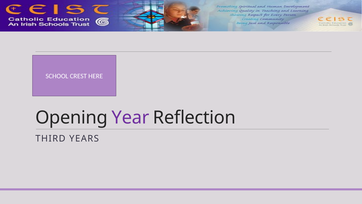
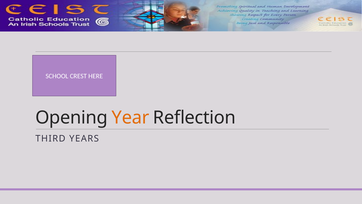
Year colour: purple -> orange
